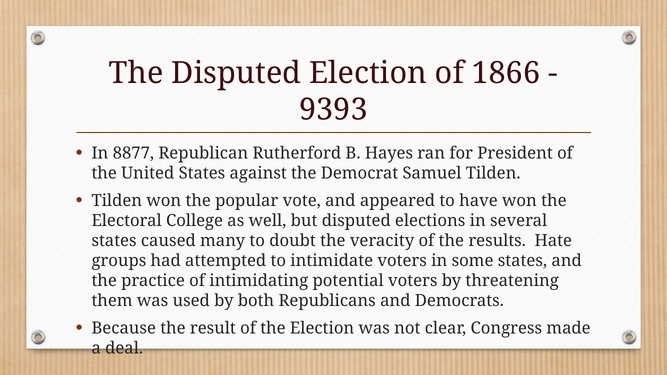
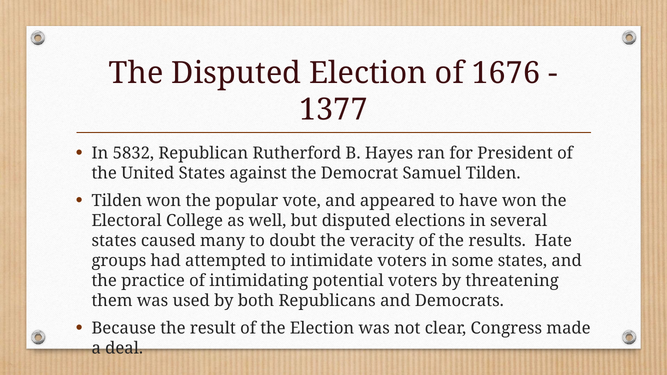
1866: 1866 -> 1676
9393: 9393 -> 1377
8877: 8877 -> 5832
